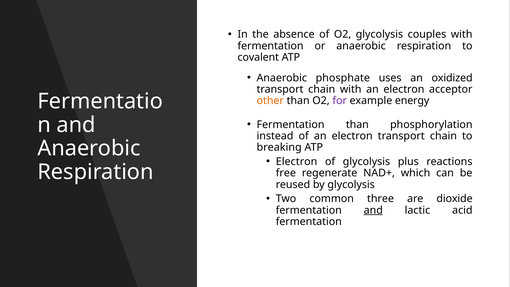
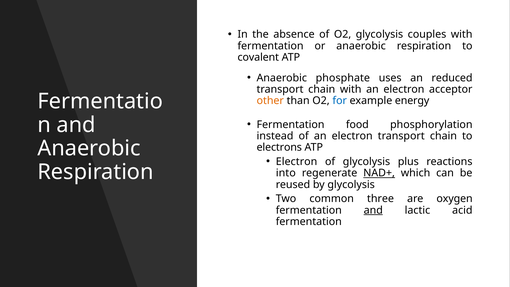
oxidized: oxidized -> reduced
for colour: purple -> blue
Fermentation than: than -> food
breaking: breaking -> electrons
free: free -> into
NAD+ underline: none -> present
dioxide: dioxide -> oxygen
